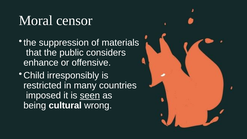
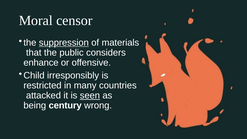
suppression underline: none -> present
imposed: imposed -> attacked
cultural: cultural -> century
